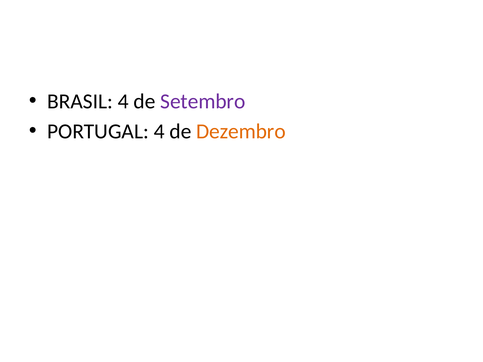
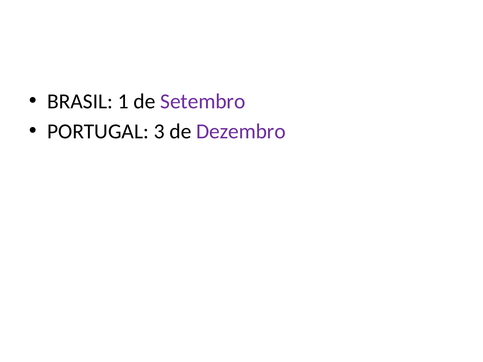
BRASIL 4: 4 -> 1
PORTUGAL 4: 4 -> 3
Dezembro colour: orange -> purple
